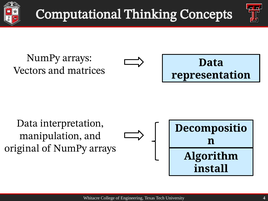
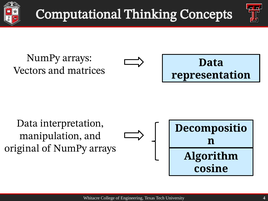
install: install -> cosine
